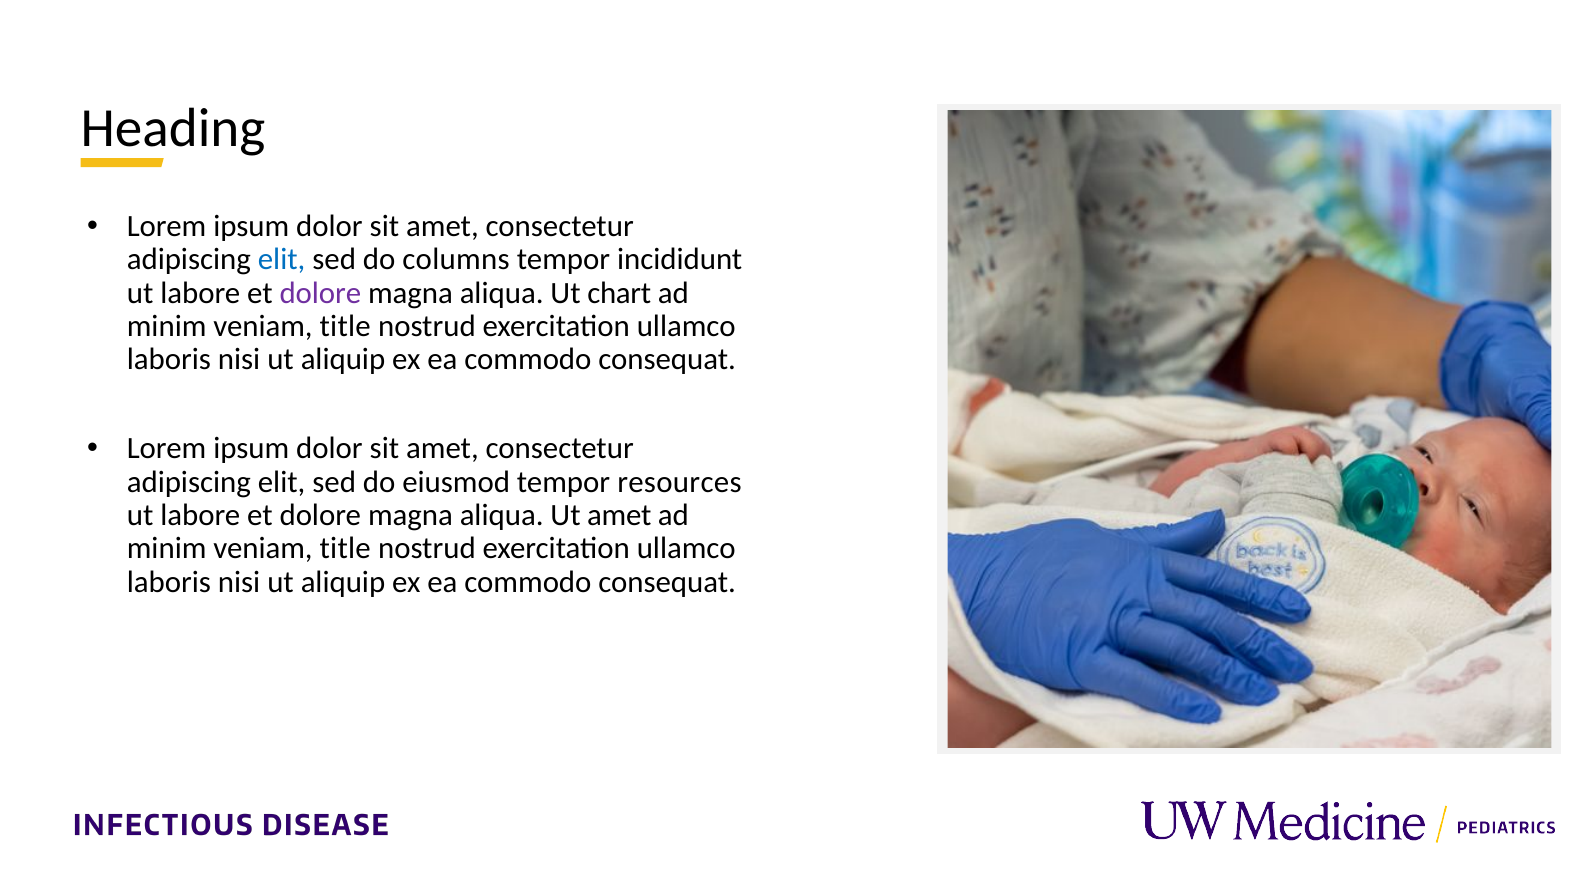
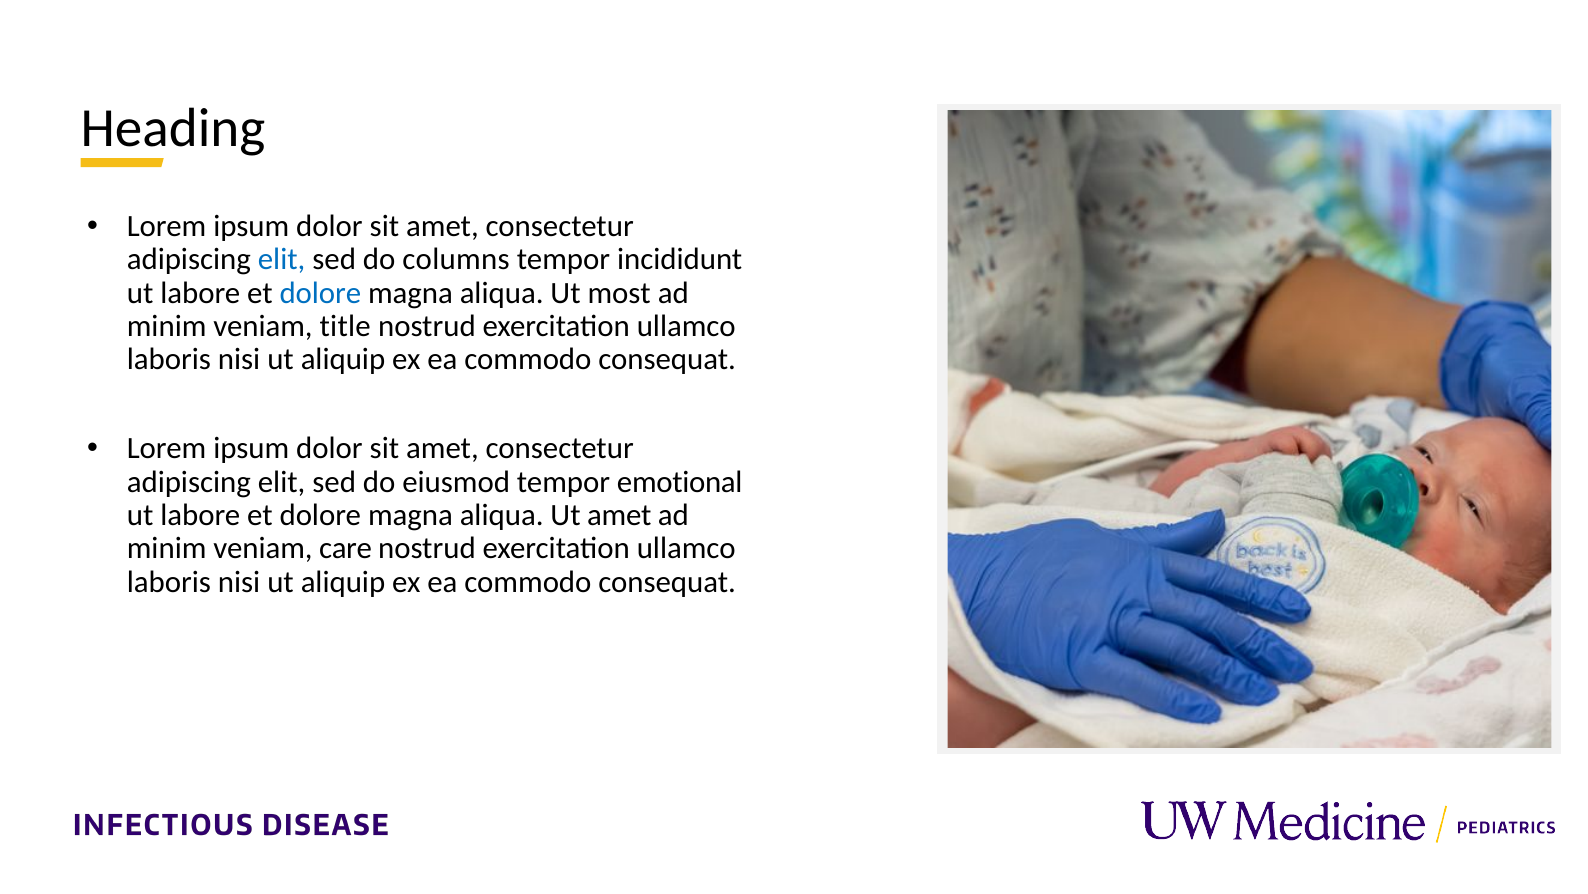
dolore at (320, 293) colour: purple -> blue
chart: chart -> most
resources: resources -> emotional
title at (345, 548): title -> care
